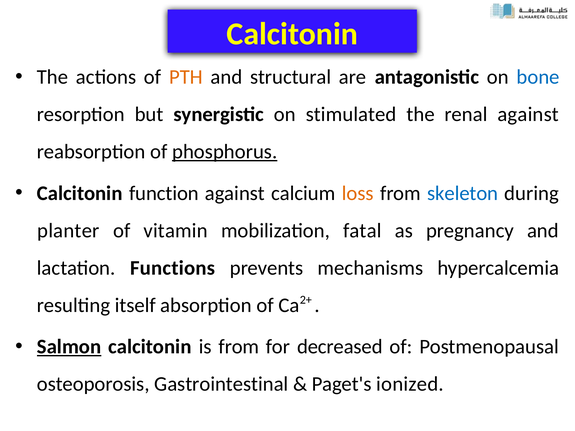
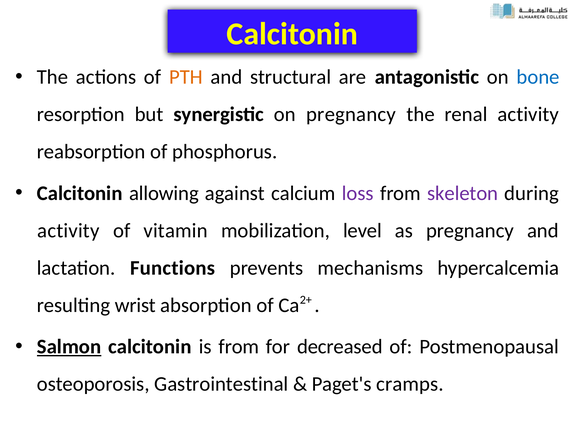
on stimulated: stimulated -> pregnancy
renal against: against -> activity
phosphorus underline: present -> none
function: function -> allowing
loss colour: orange -> purple
skeleton colour: blue -> purple
planter at (68, 231): planter -> activity
fatal: fatal -> level
itself: itself -> wrist
ionized: ionized -> cramps
